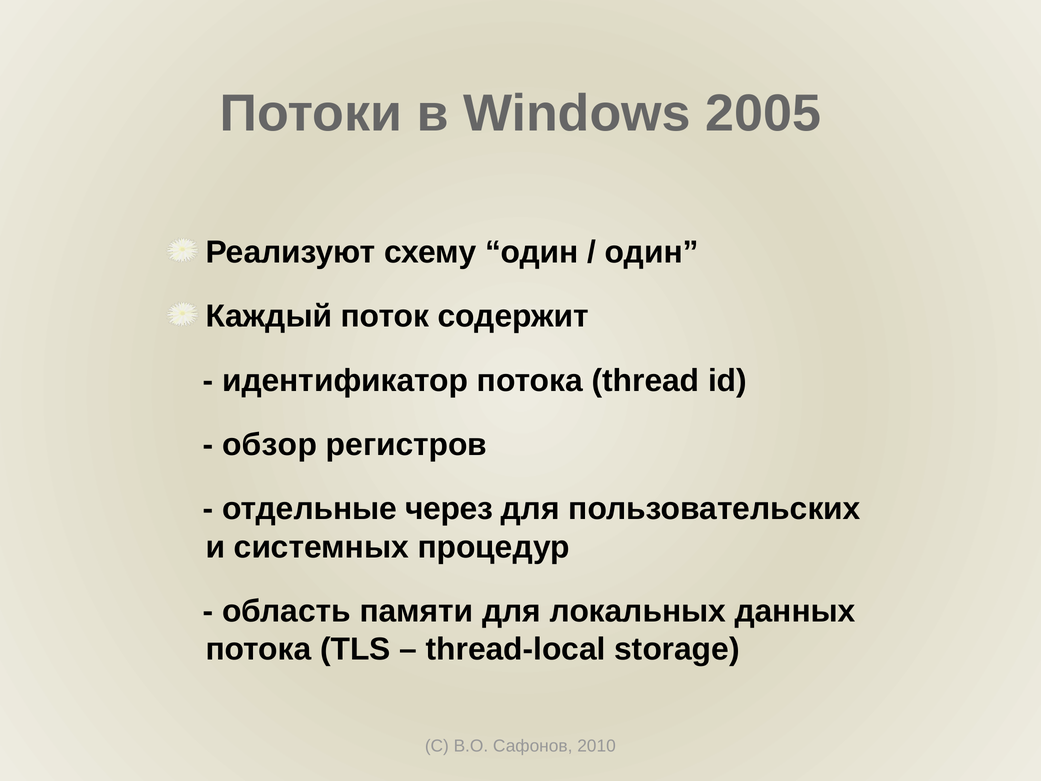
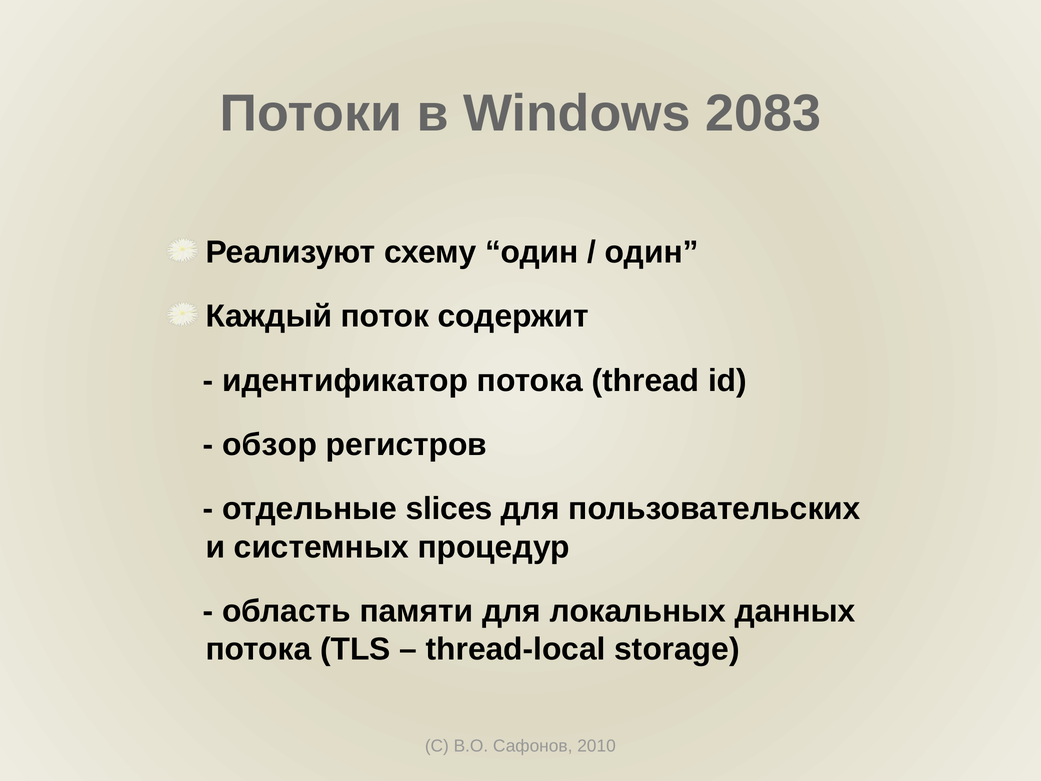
2005: 2005 -> 2083
через: через -> slices
